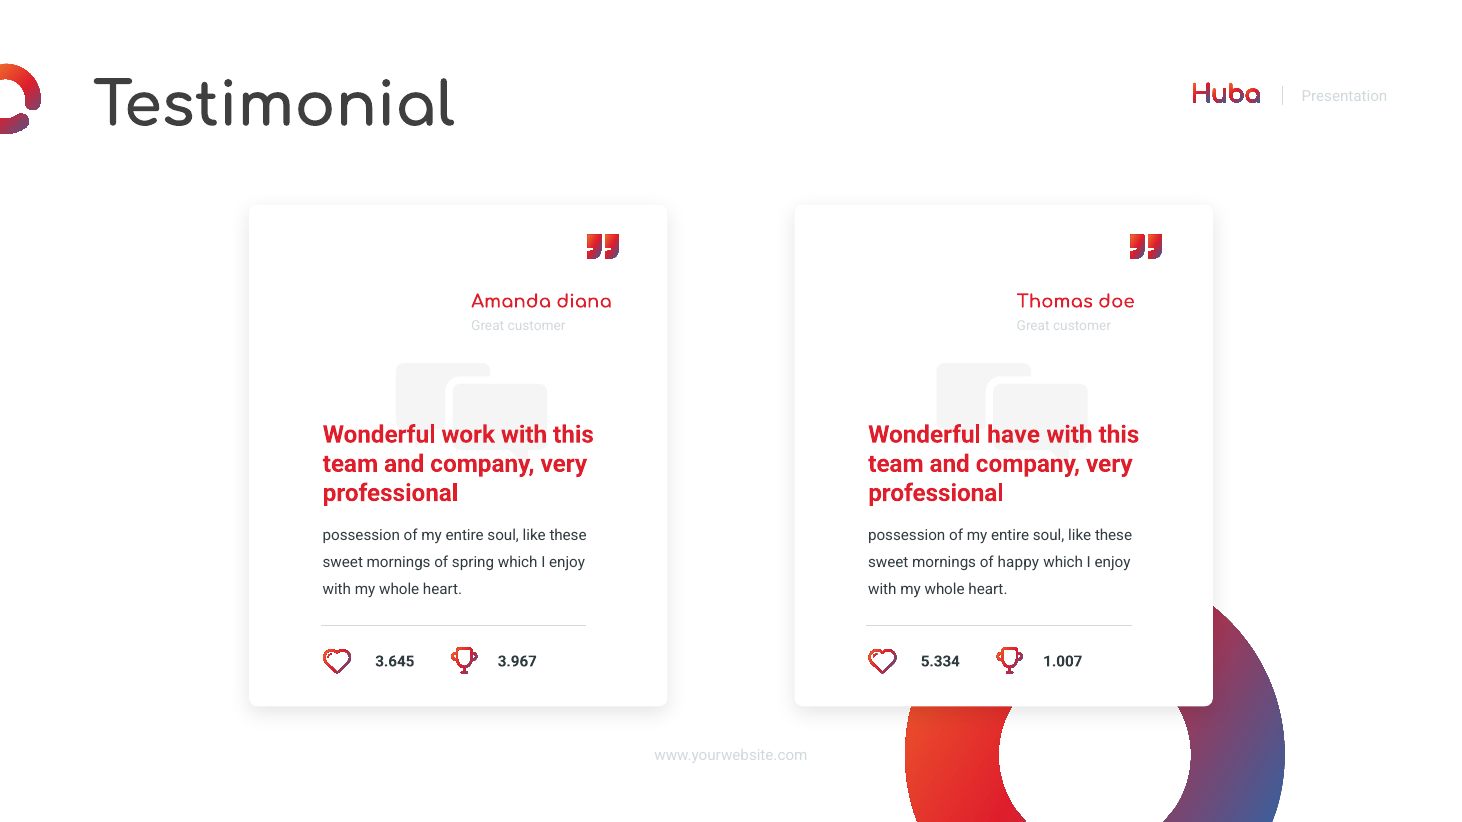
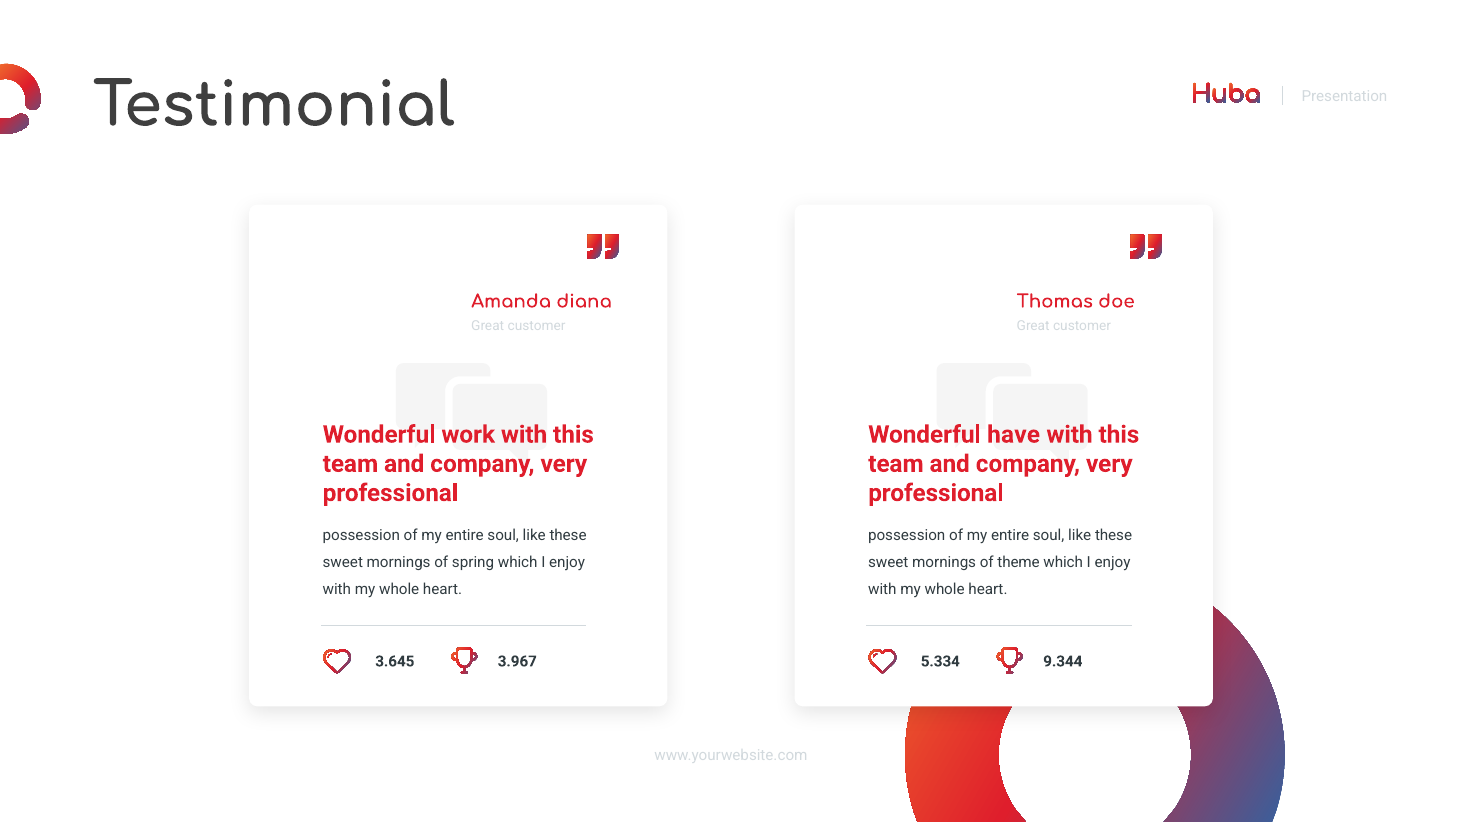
happy: happy -> theme
1.007: 1.007 -> 9.344
